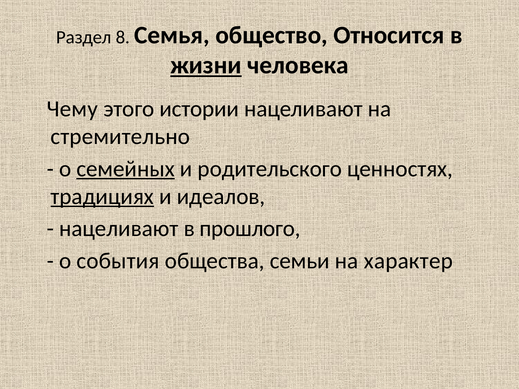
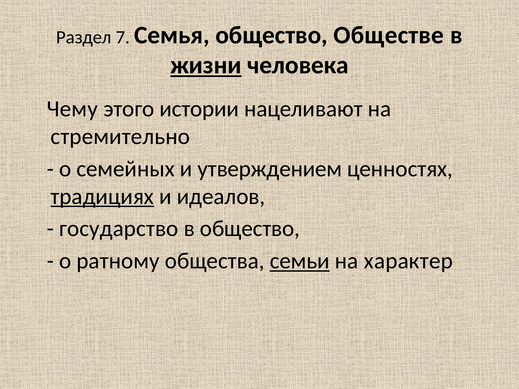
8: 8 -> 7
Относится: Относится -> Обществе
семейных underline: present -> none
родительского: родительского -> утверждением
нацеливают at (119, 229): нацеливают -> государство
в прошлого: прошлого -> общество
события: события -> ратному
семьи underline: none -> present
